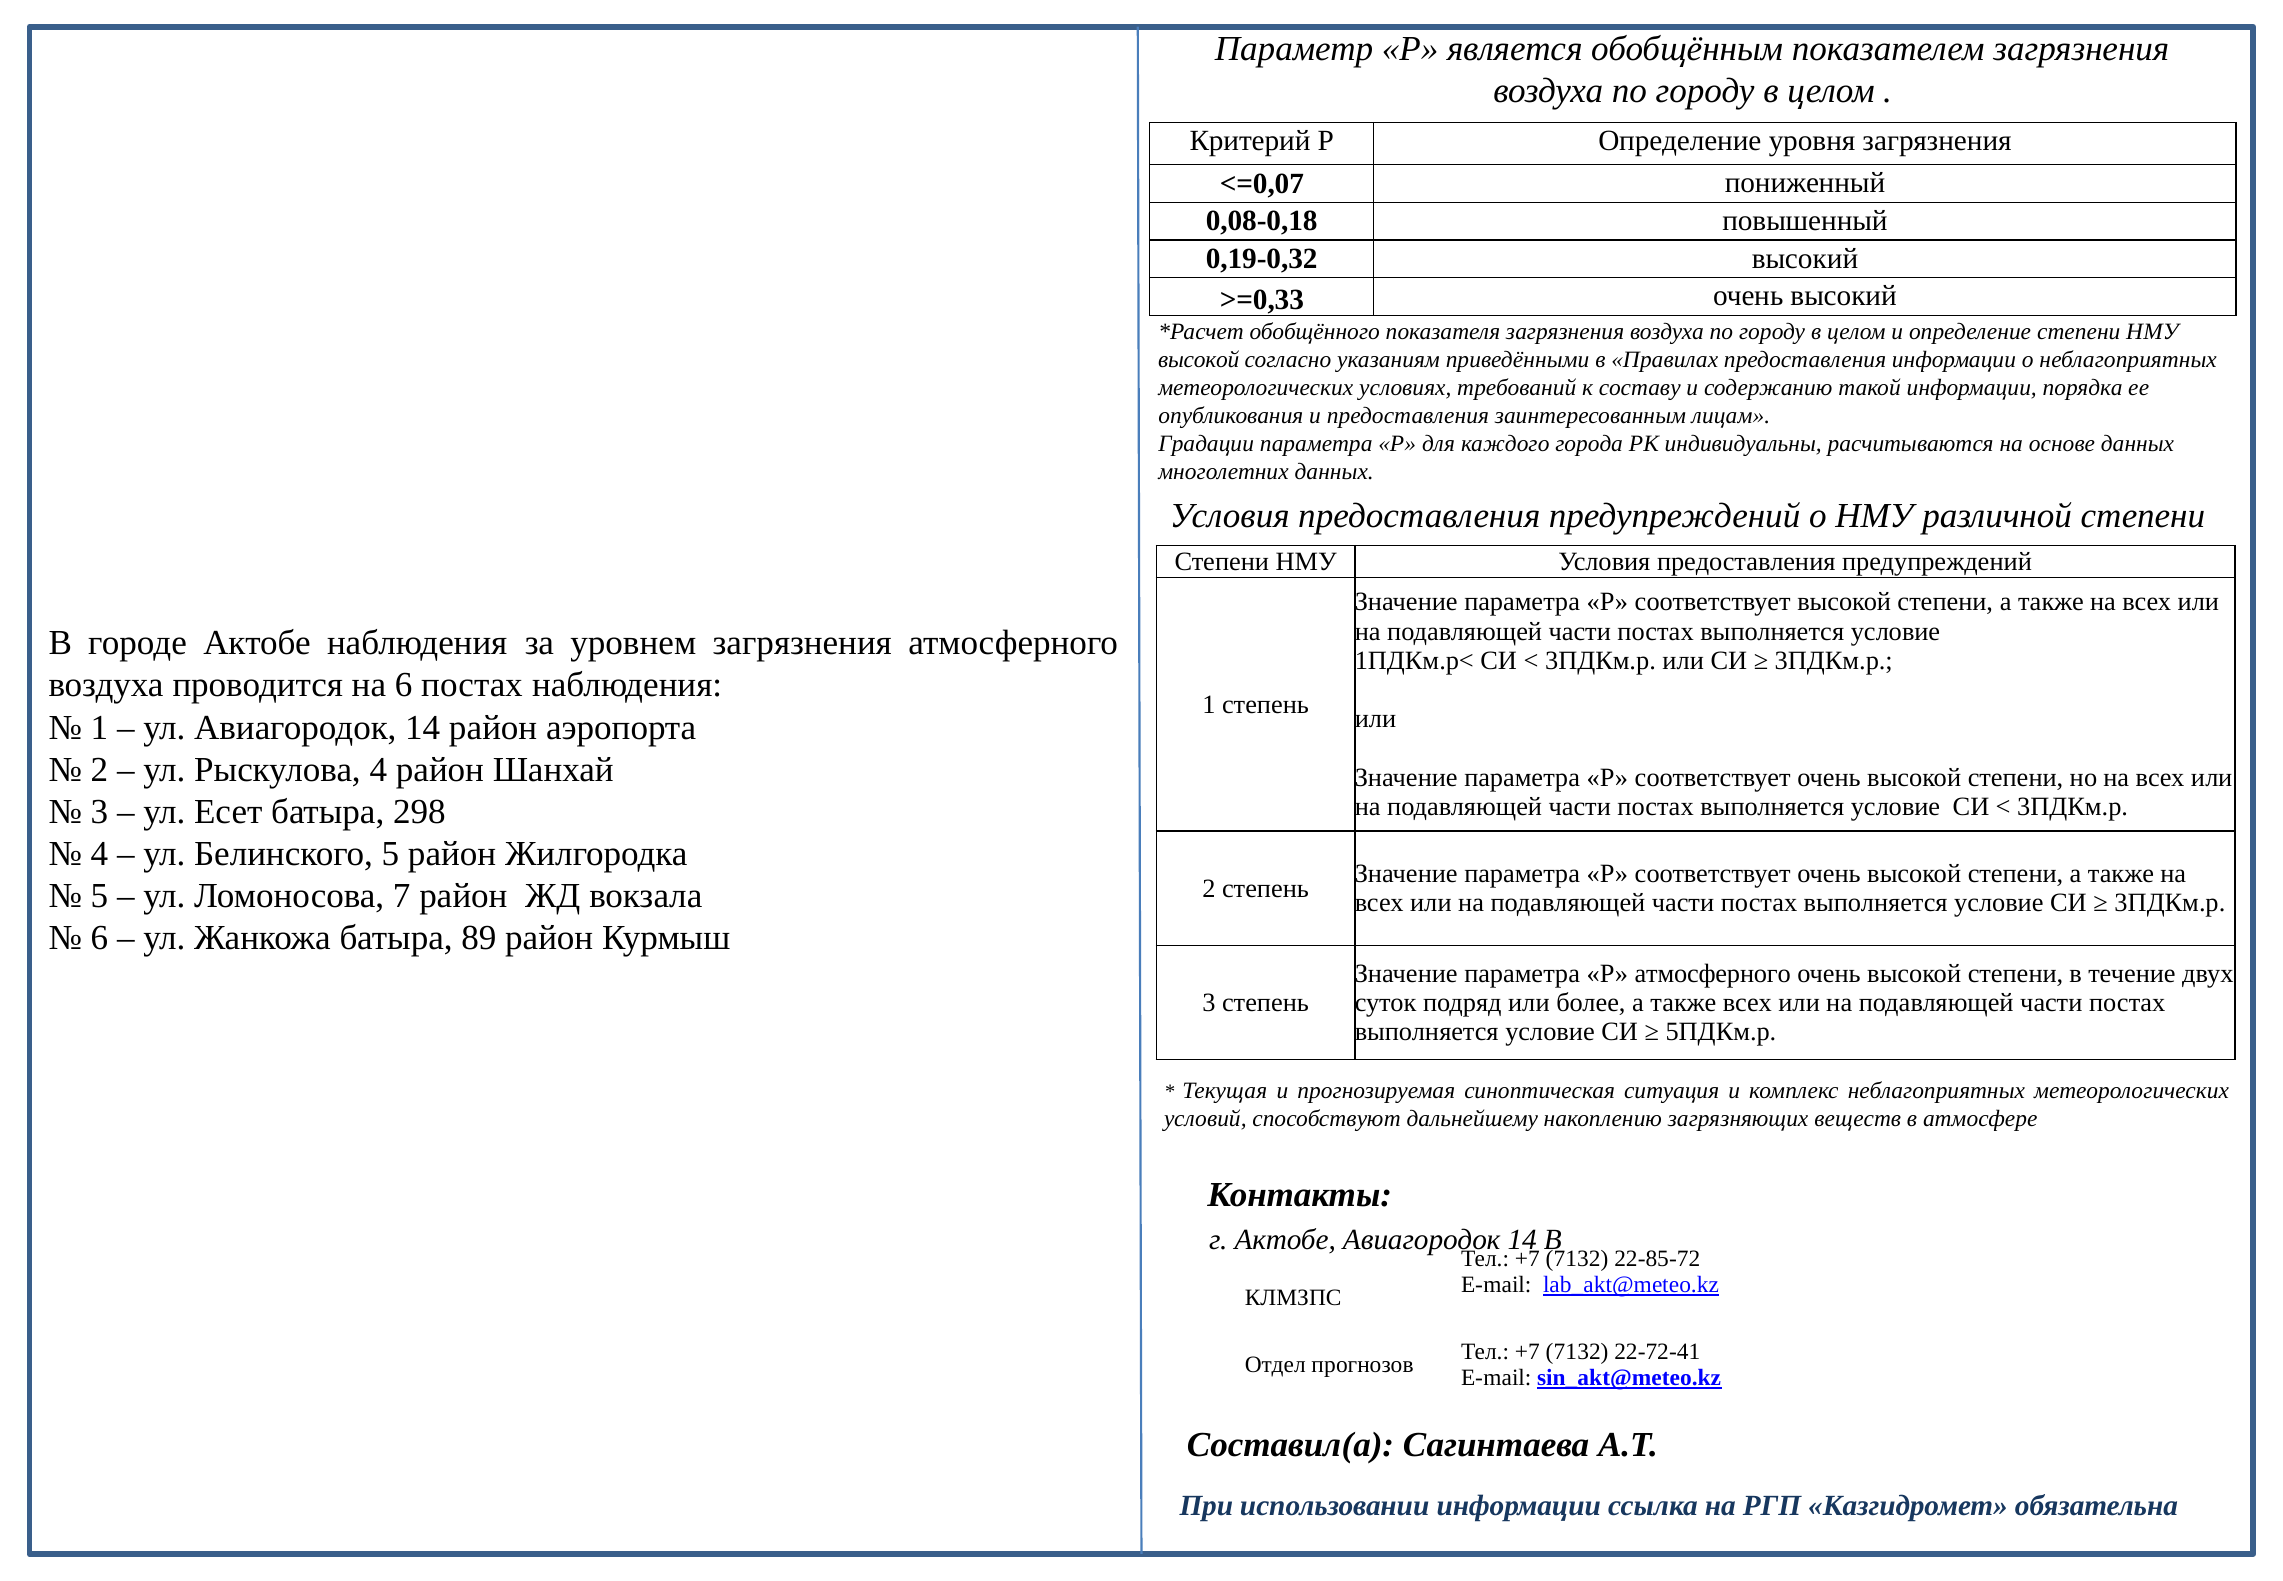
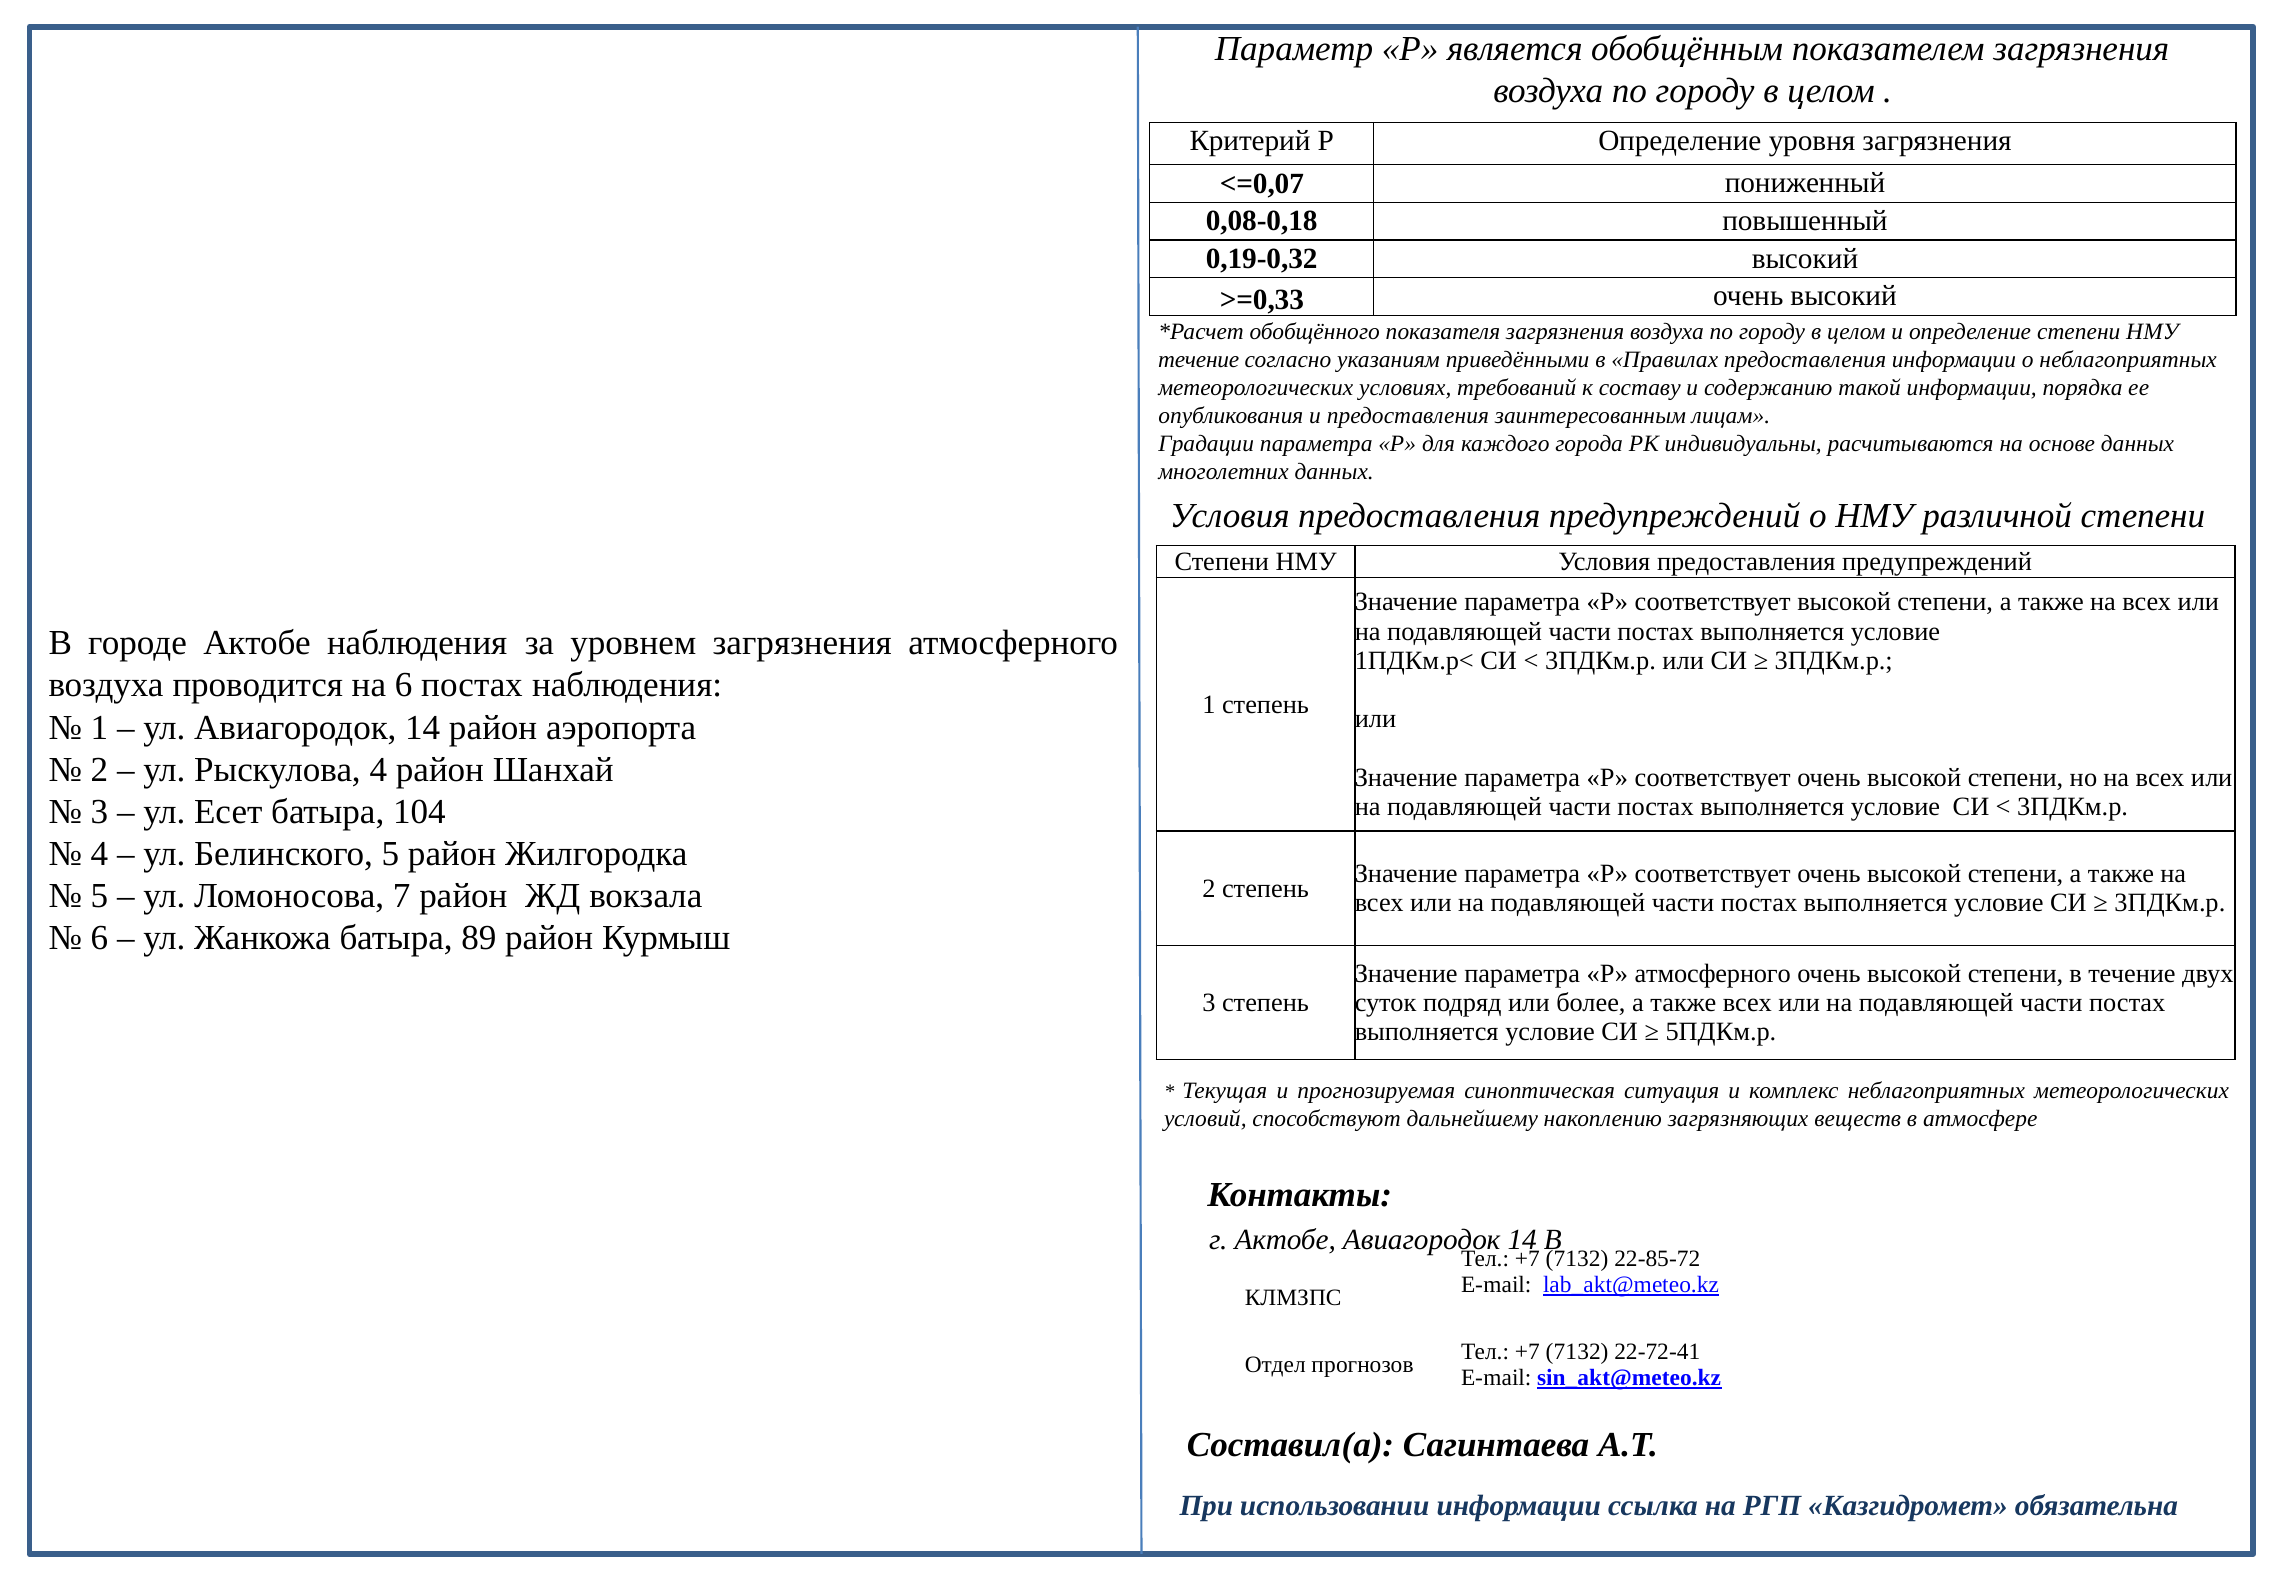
высокой at (1199, 359): высокой -> течение
298: 298 -> 104
